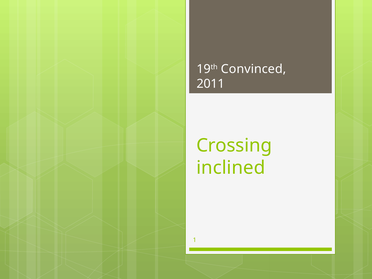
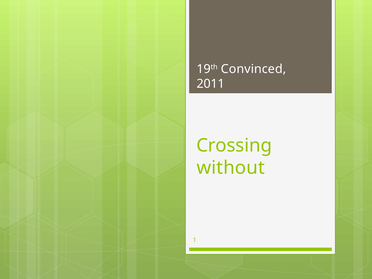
inclined: inclined -> without
